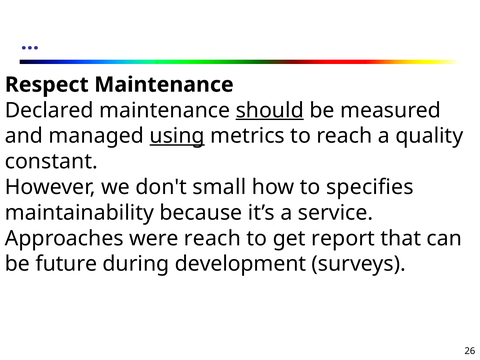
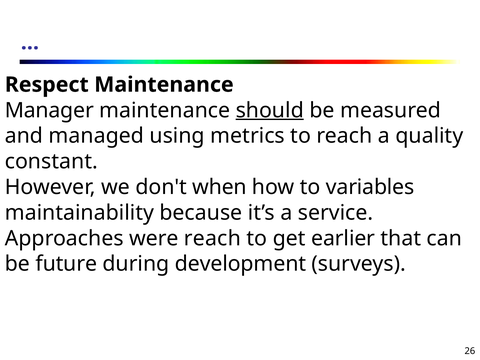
Declared: Declared -> Manager
using underline: present -> none
small: small -> when
specifies: specifies -> variables
report: report -> earlier
